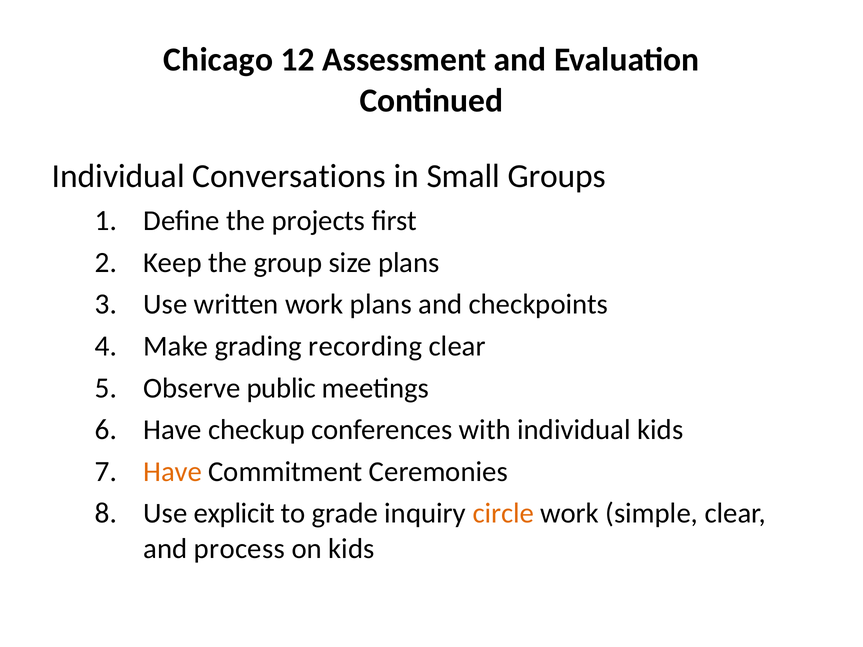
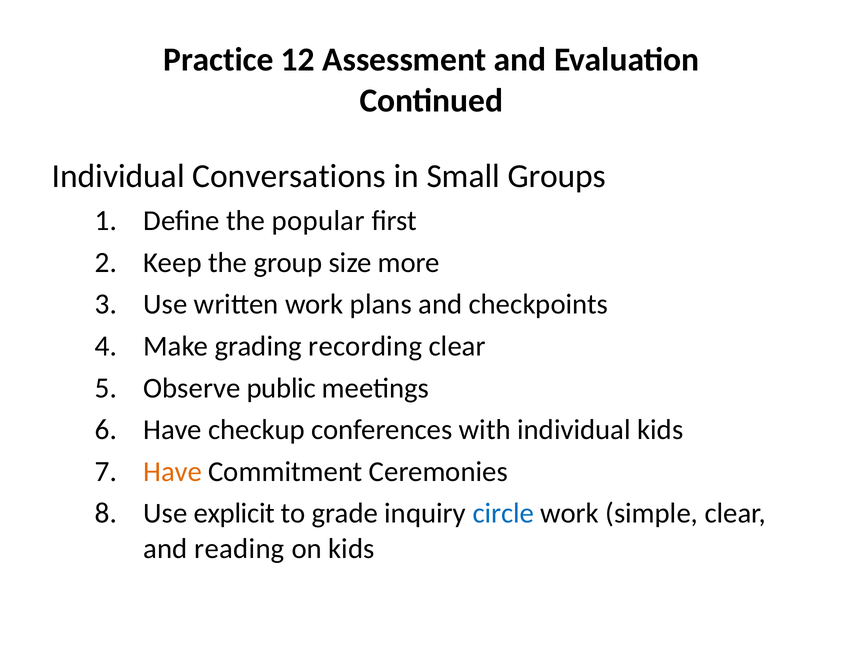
Chicago: Chicago -> Practice
projects: projects -> popular
size plans: plans -> more
circle colour: orange -> blue
process: process -> reading
